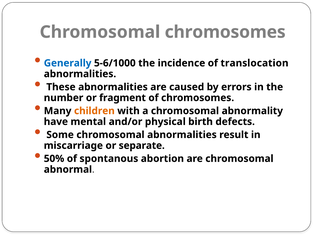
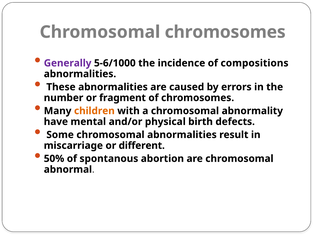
Generally colour: blue -> purple
translocation: translocation -> compositions
separate: separate -> different
